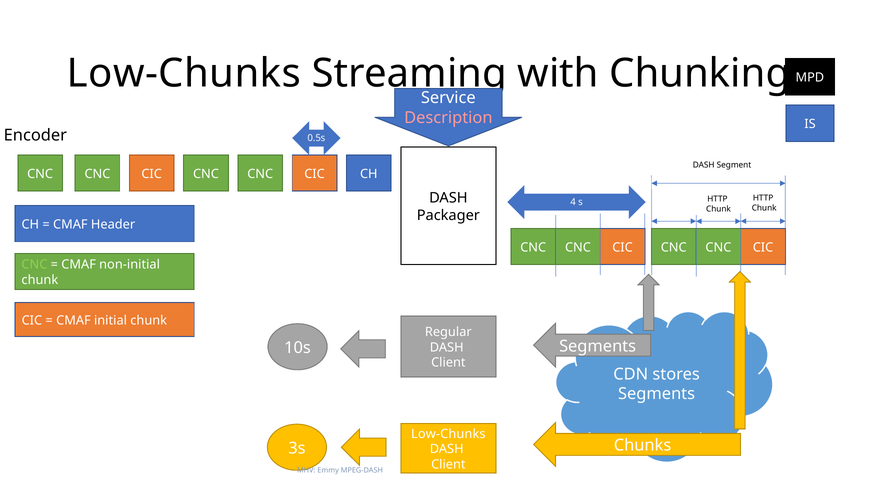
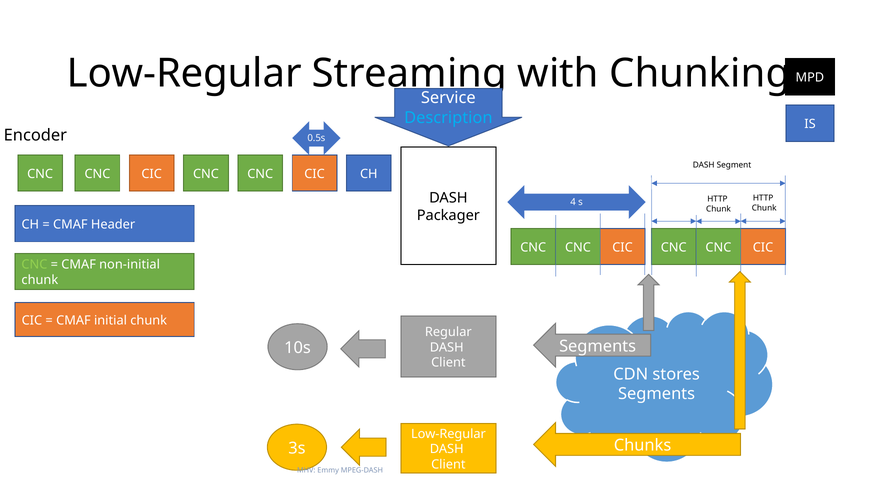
Low-Chunks at (184, 74): Low-Chunks -> Low-Regular
Description colour: pink -> light blue
Low-Chunks at (448, 434): Low-Chunks -> Low-Regular
